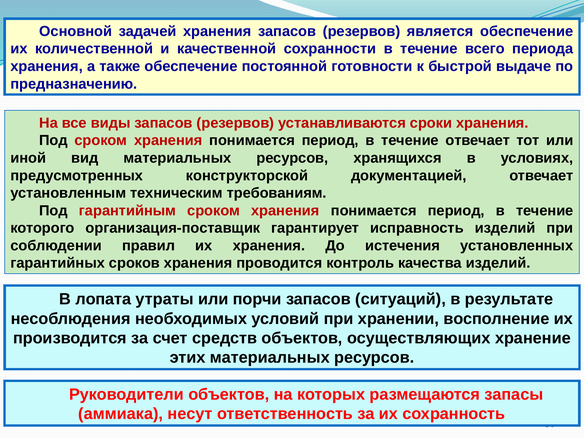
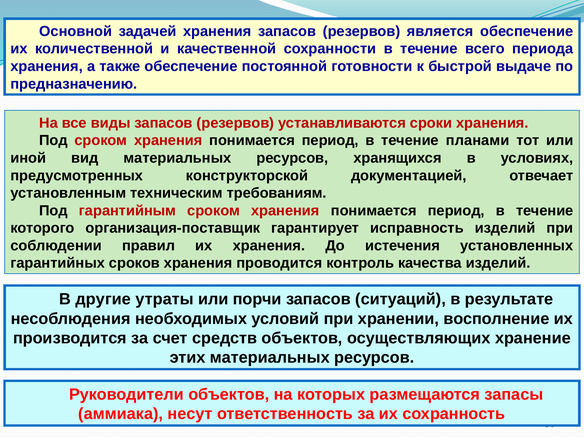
течение отвечает: отвечает -> планами
лопата: лопата -> другие
